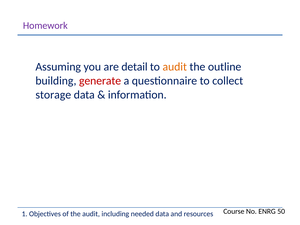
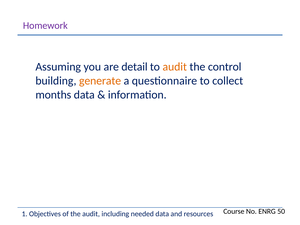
outline: outline -> control
generate colour: red -> orange
storage: storage -> months
